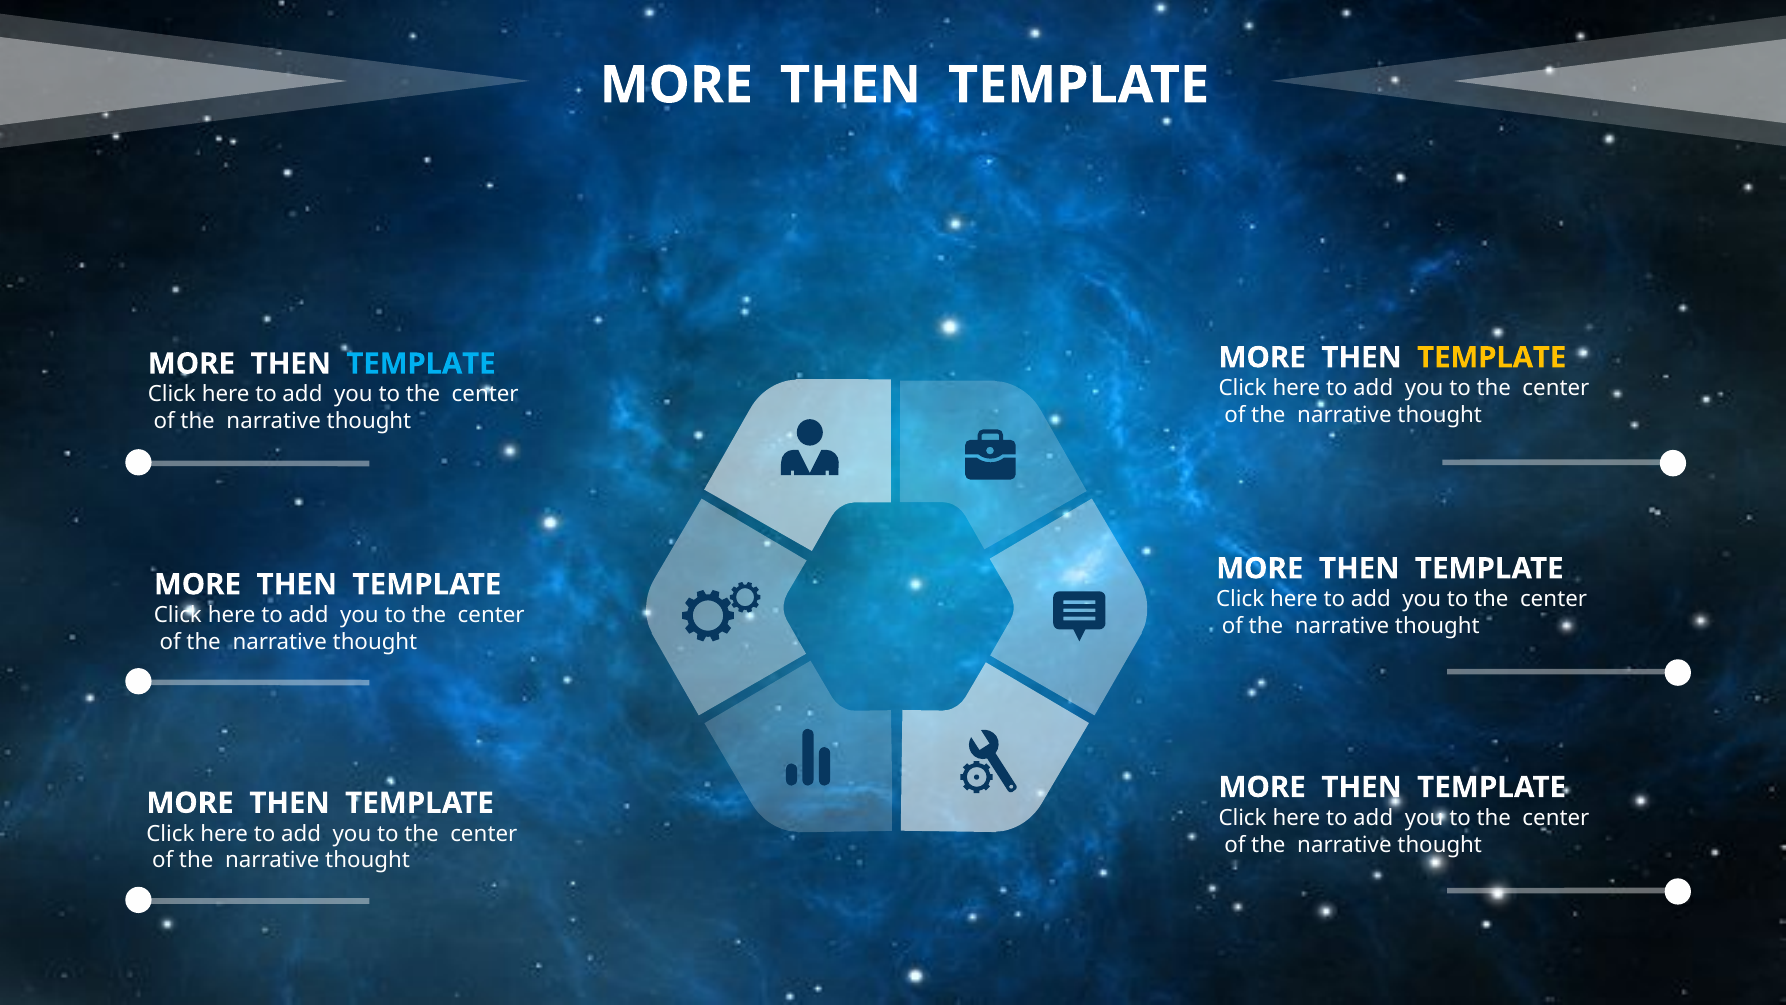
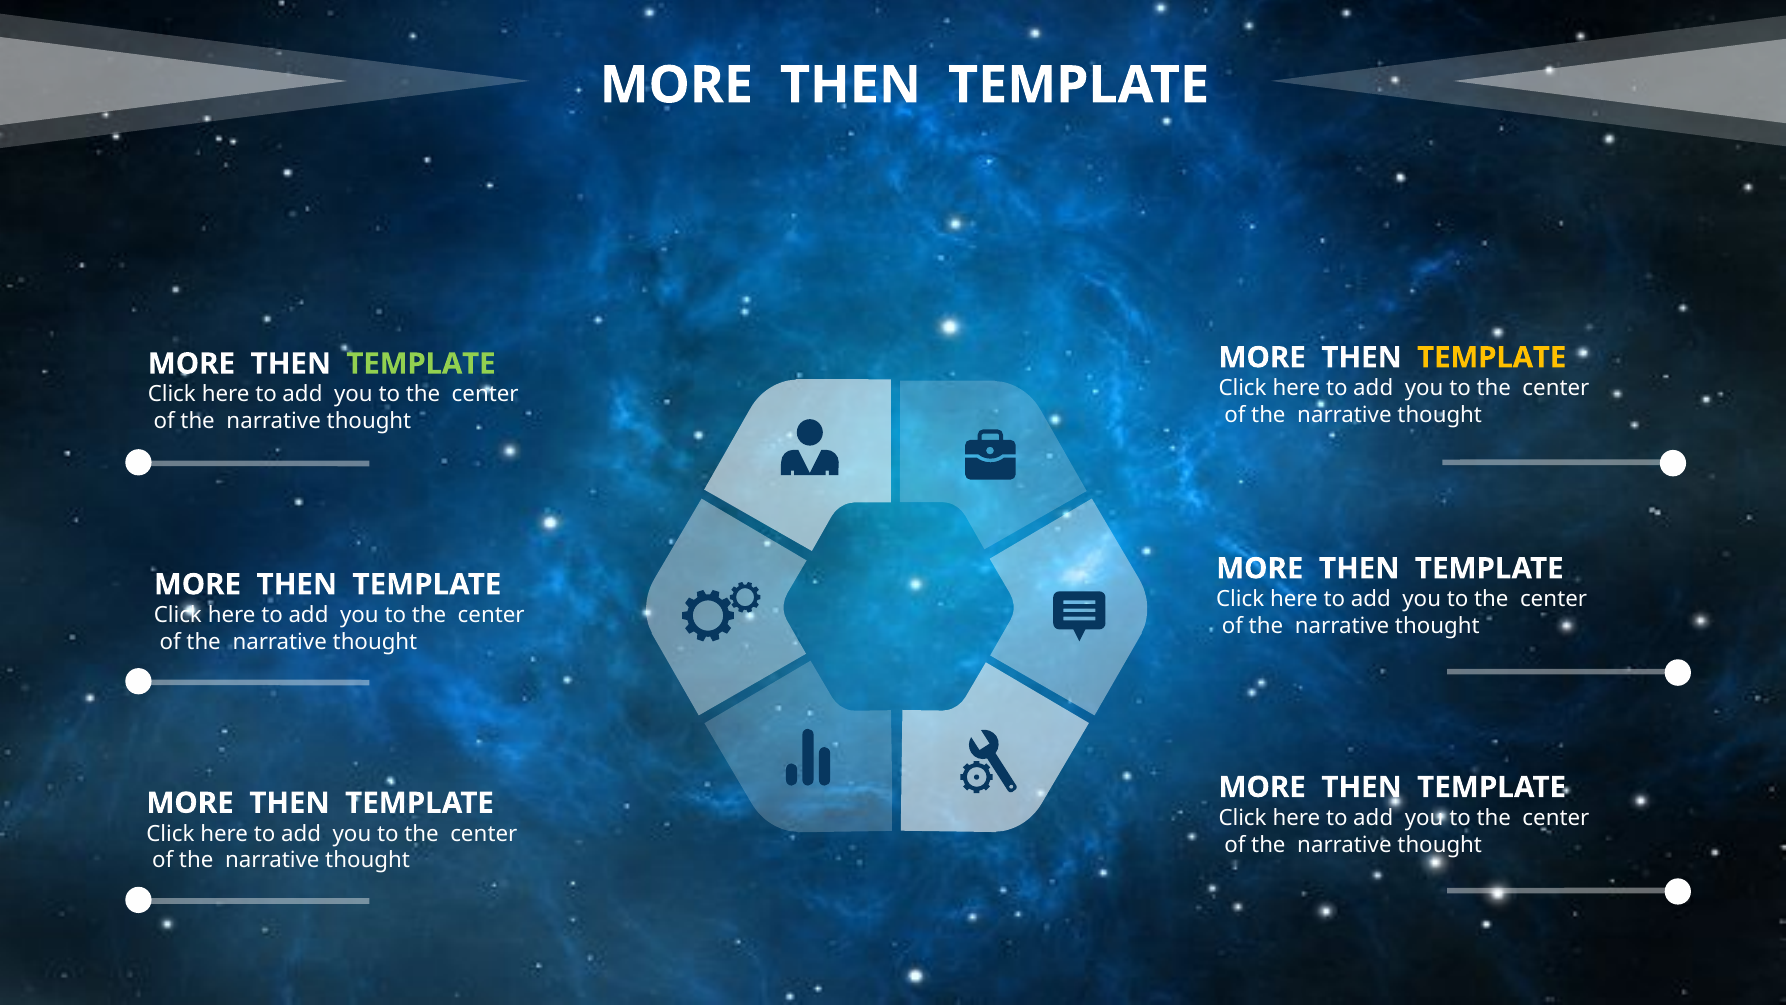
TEMPLATE at (421, 364) colour: light blue -> light green
